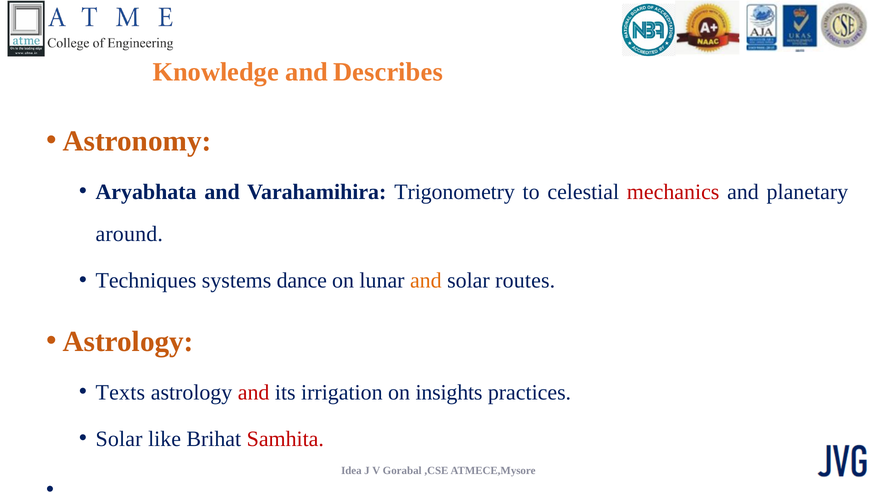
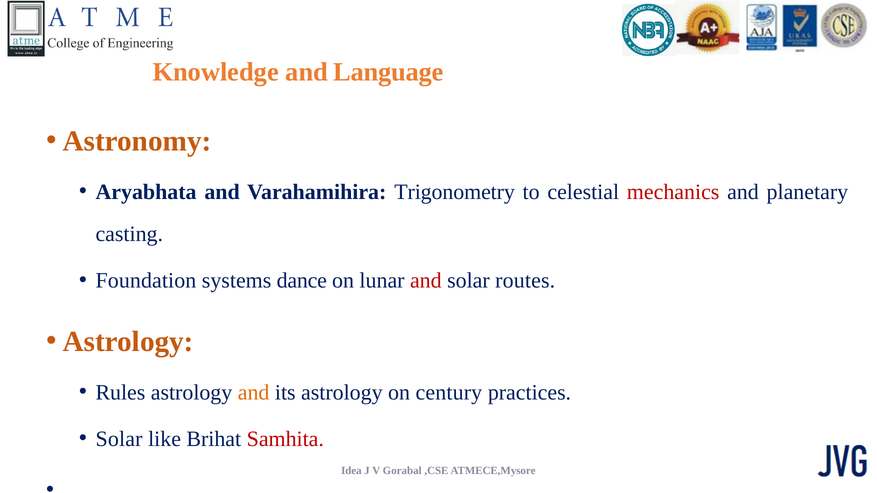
Describes: Describes -> Language
around: around -> casting
Techniques: Techniques -> Foundation
and at (426, 281) colour: orange -> red
Texts: Texts -> Rules
and at (254, 393) colour: red -> orange
its irrigation: irrigation -> astrology
insights: insights -> century
